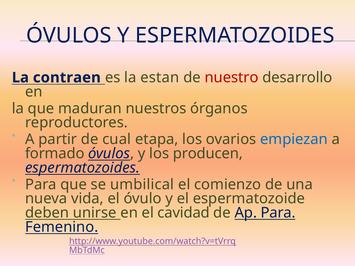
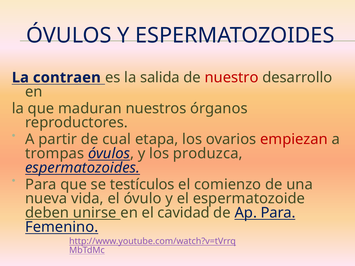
estan: estan -> salida
empiezan colour: blue -> red
formado: formado -> trompas
producen: producen -> produzca
umbilical: umbilical -> testículos
